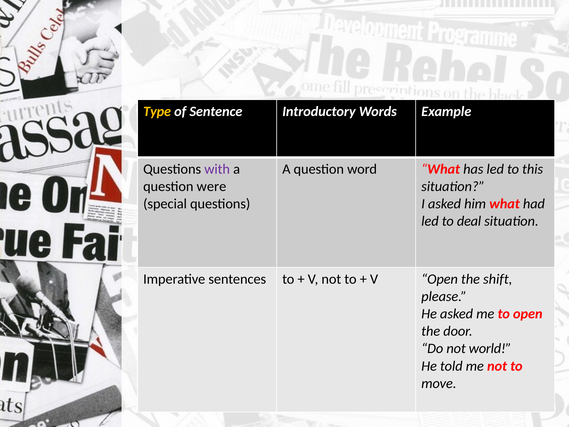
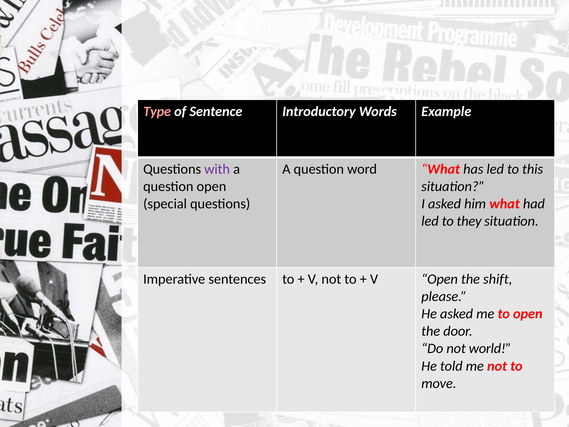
Type colour: yellow -> pink
question were: were -> open
deal: deal -> they
